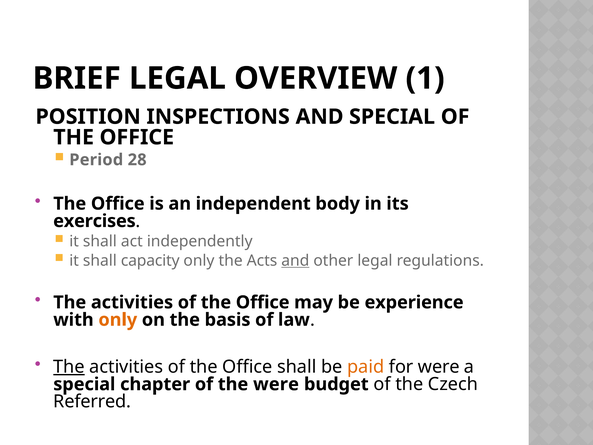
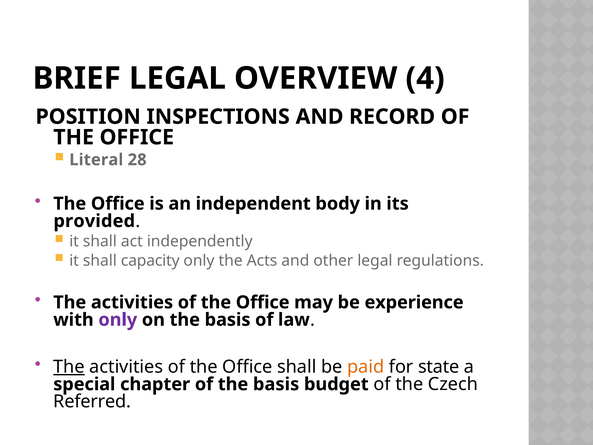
1: 1 -> 4
AND SPECIAL: SPECIAL -> RECORD
Period: Period -> Literal
exercises: exercises -> provided
and at (295, 260) underline: present -> none
only at (118, 320) colour: orange -> purple
for were: were -> state
of the were: were -> basis
